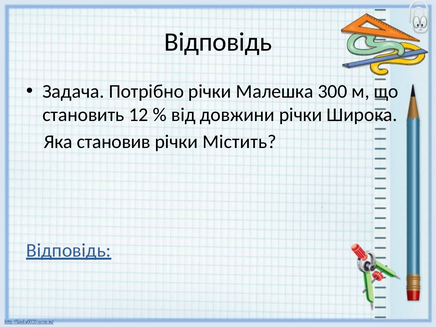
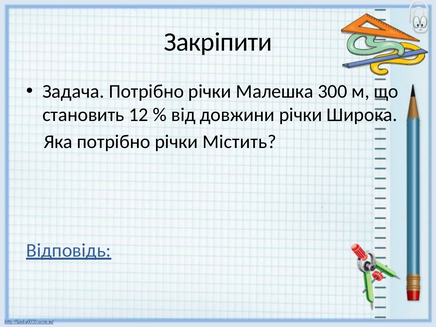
Відповідь at (218, 42): Відповідь -> Закріпити
Яка становив: становив -> потрібно
